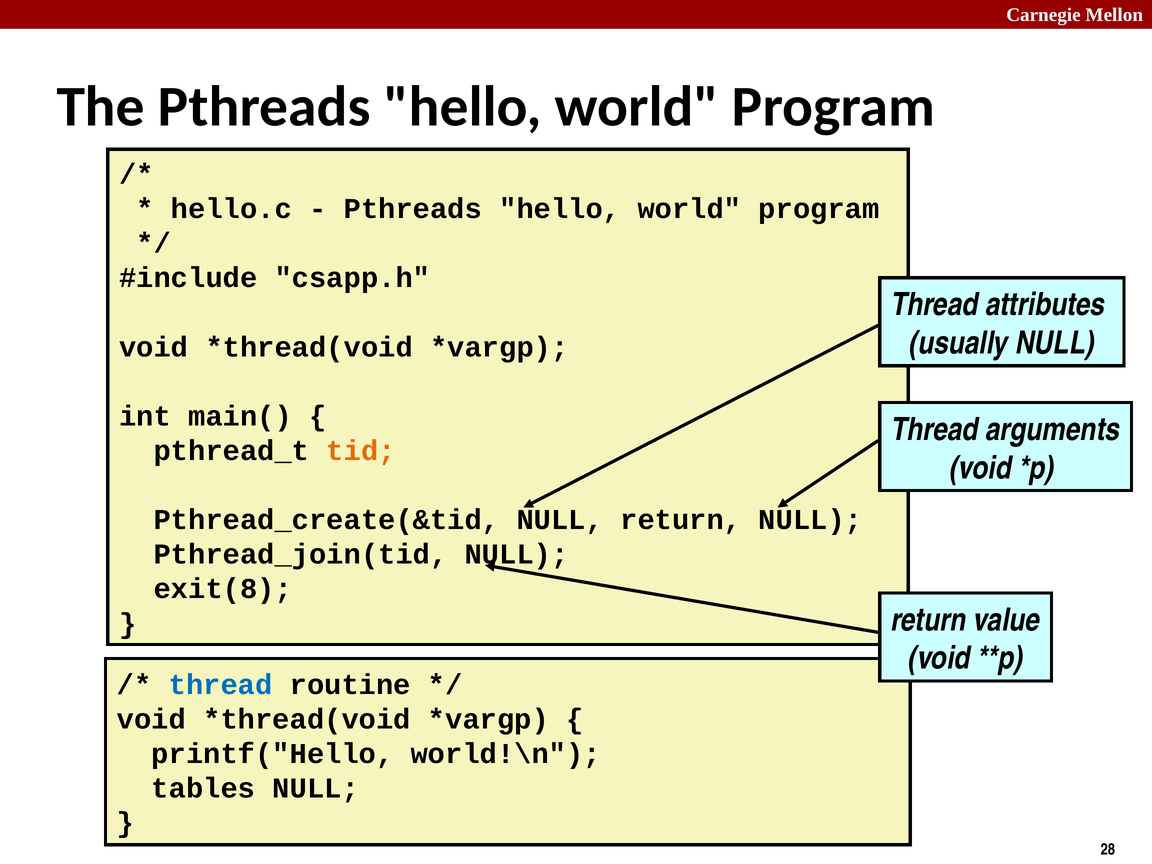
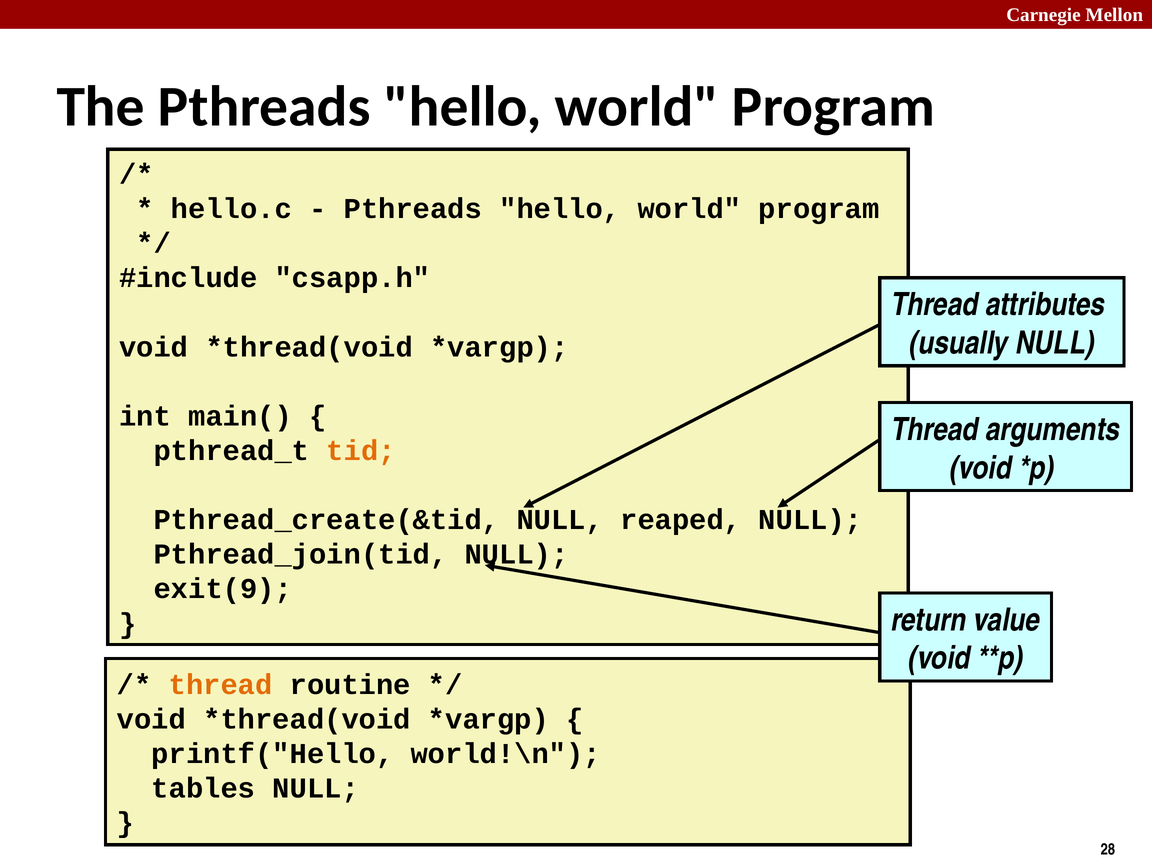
NULL return: return -> reaped
exit(8: exit(8 -> exit(9
thread at (221, 685) colour: blue -> orange
